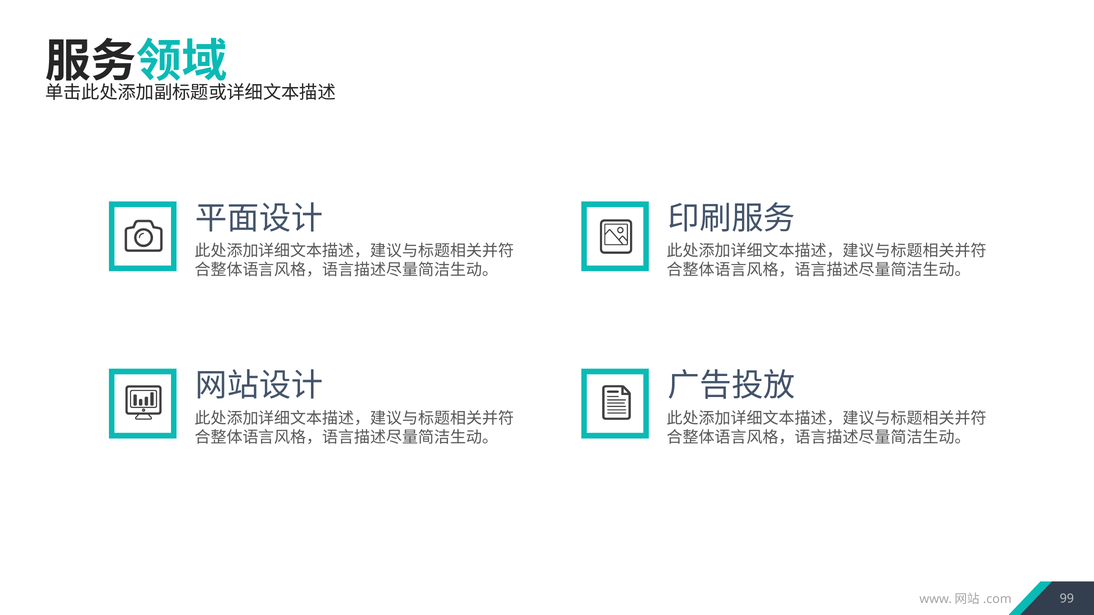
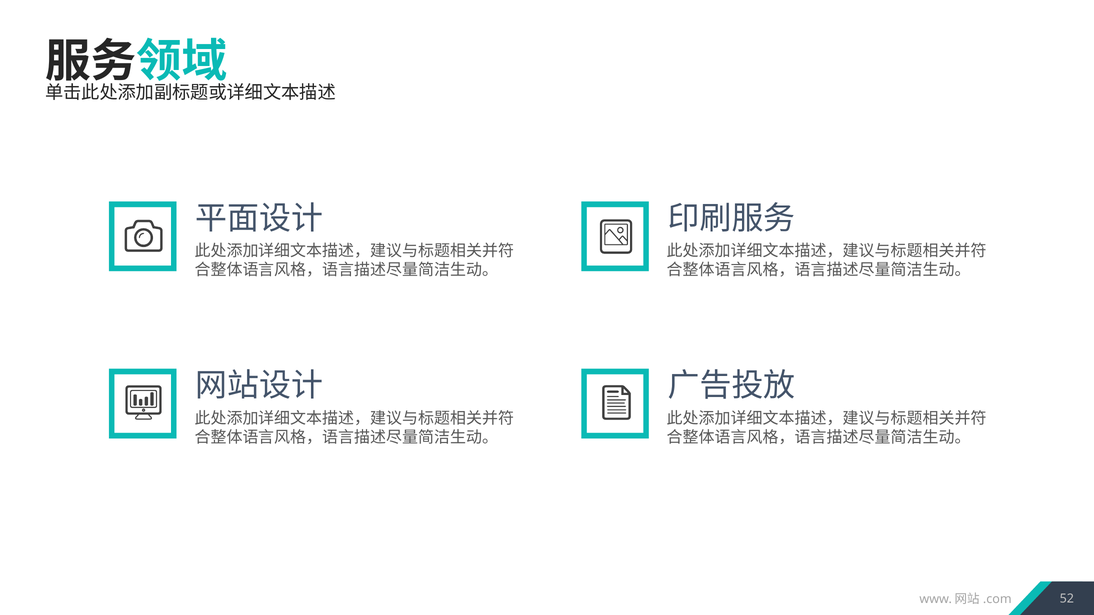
99: 99 -> 52
